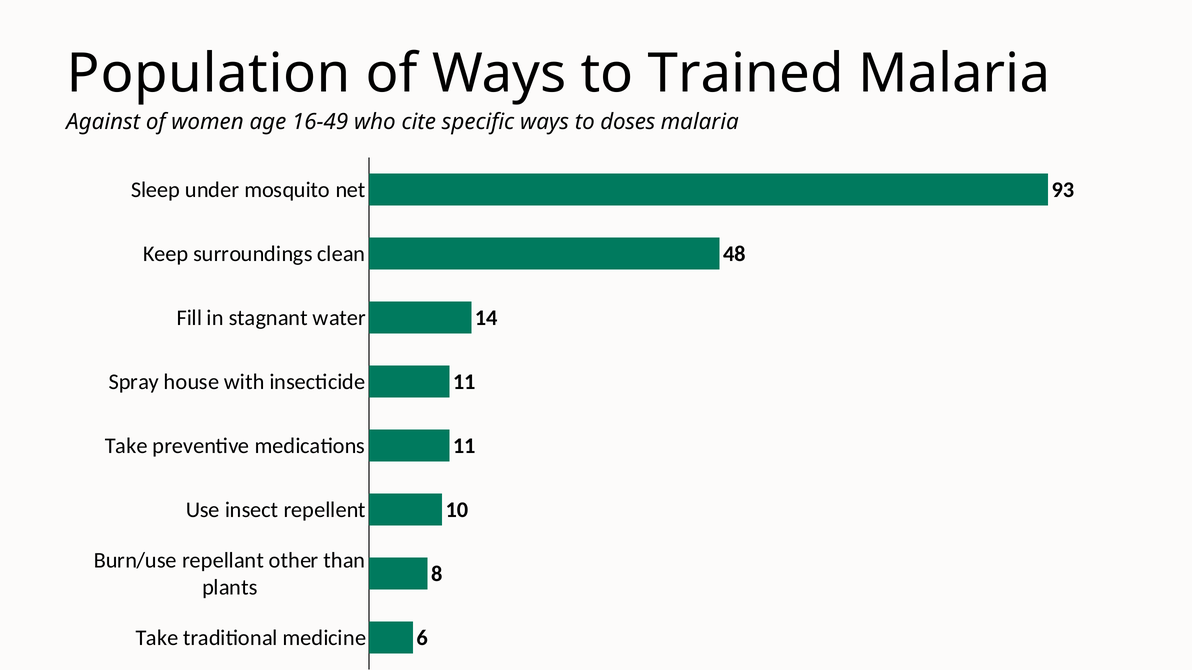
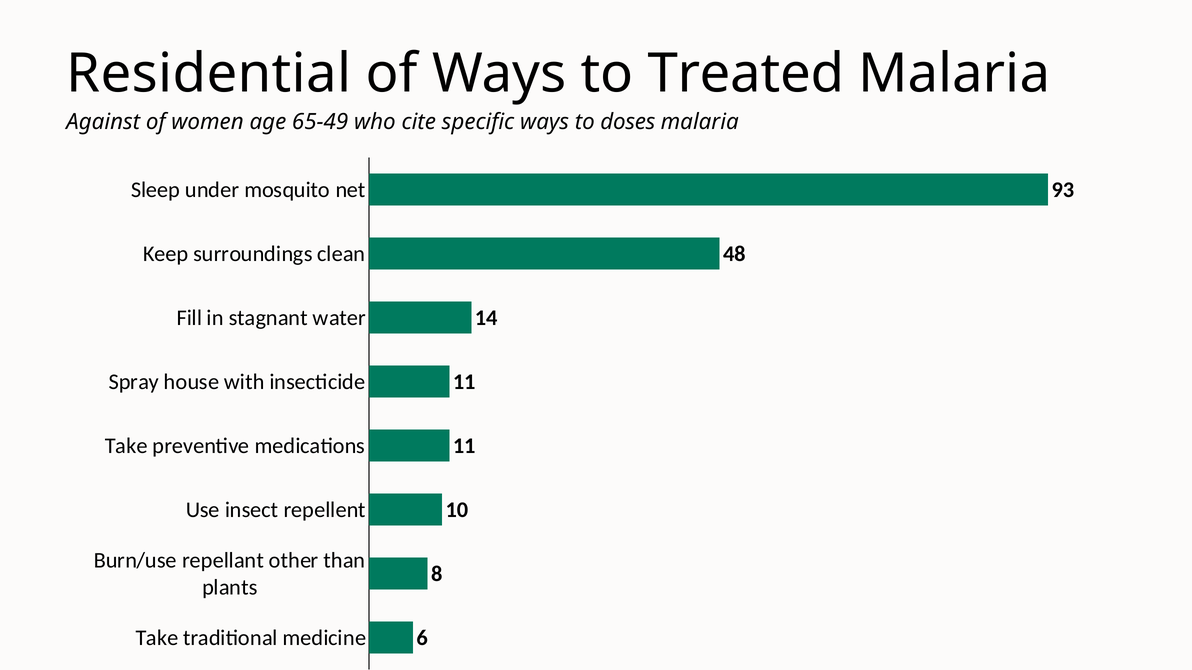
Population: Population -> Residential
Trained: Trained -> Treated
16-49: 16-49 -> 65-49
